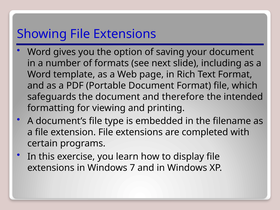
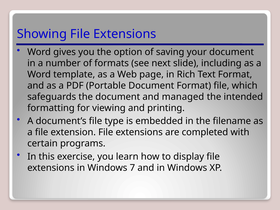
therefore: therefore -> managed
